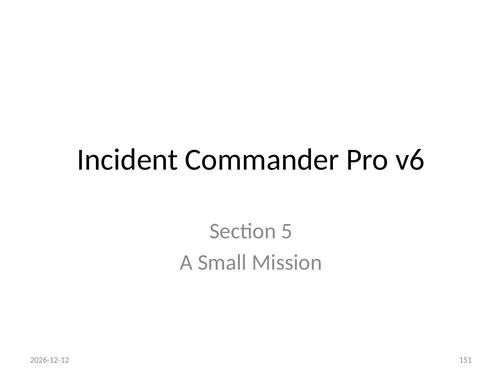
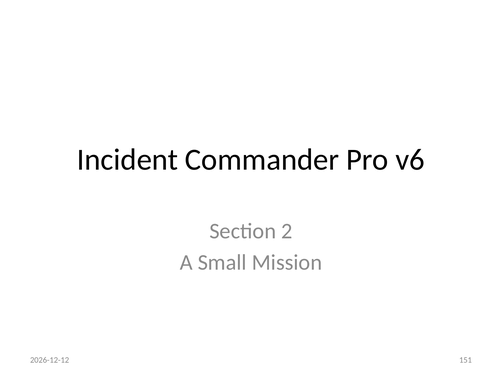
5: 5 -> 2
